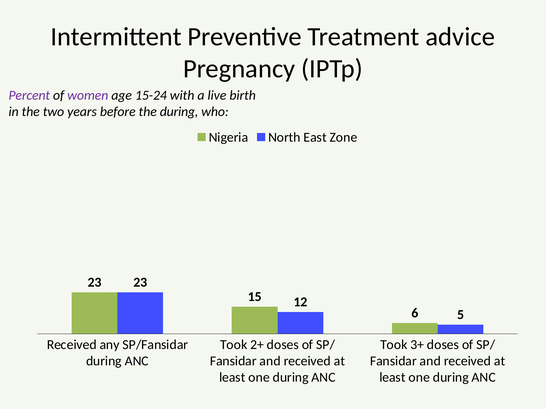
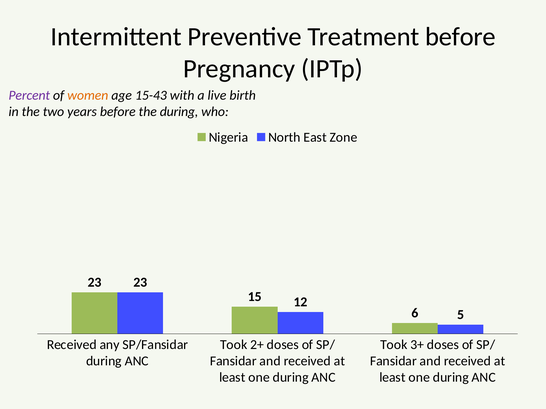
Treatment advice: advice -> before
women colour: purple -> orange
15-24: 15-24 -> 15-43
